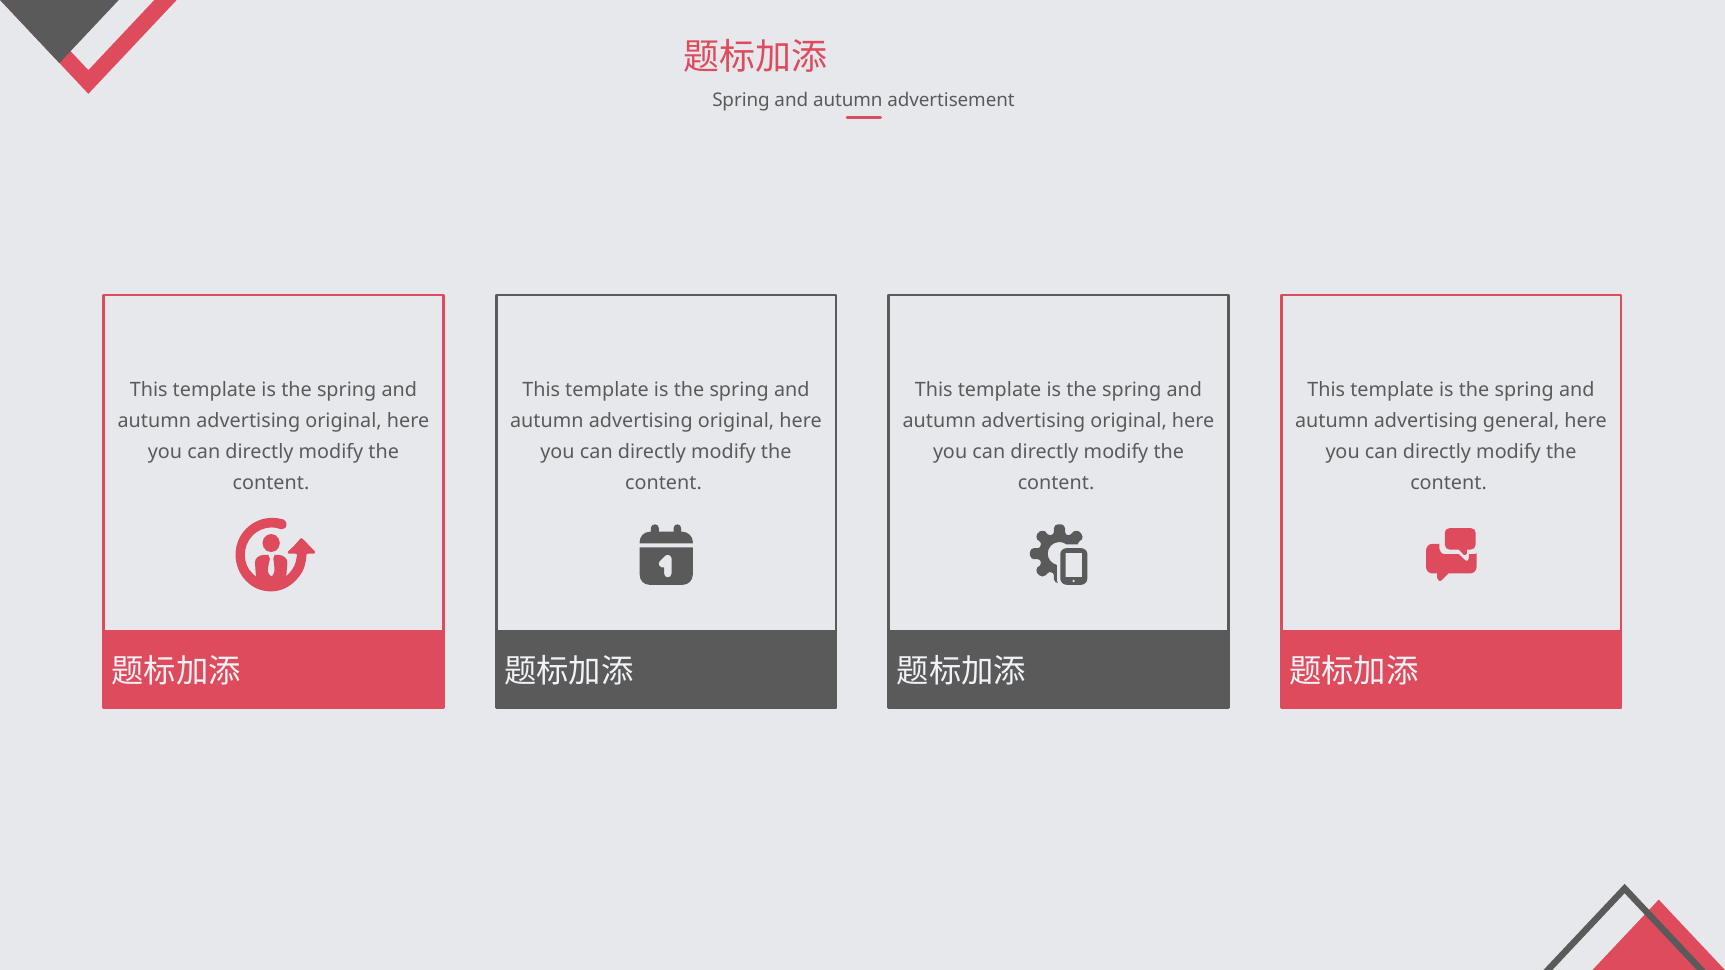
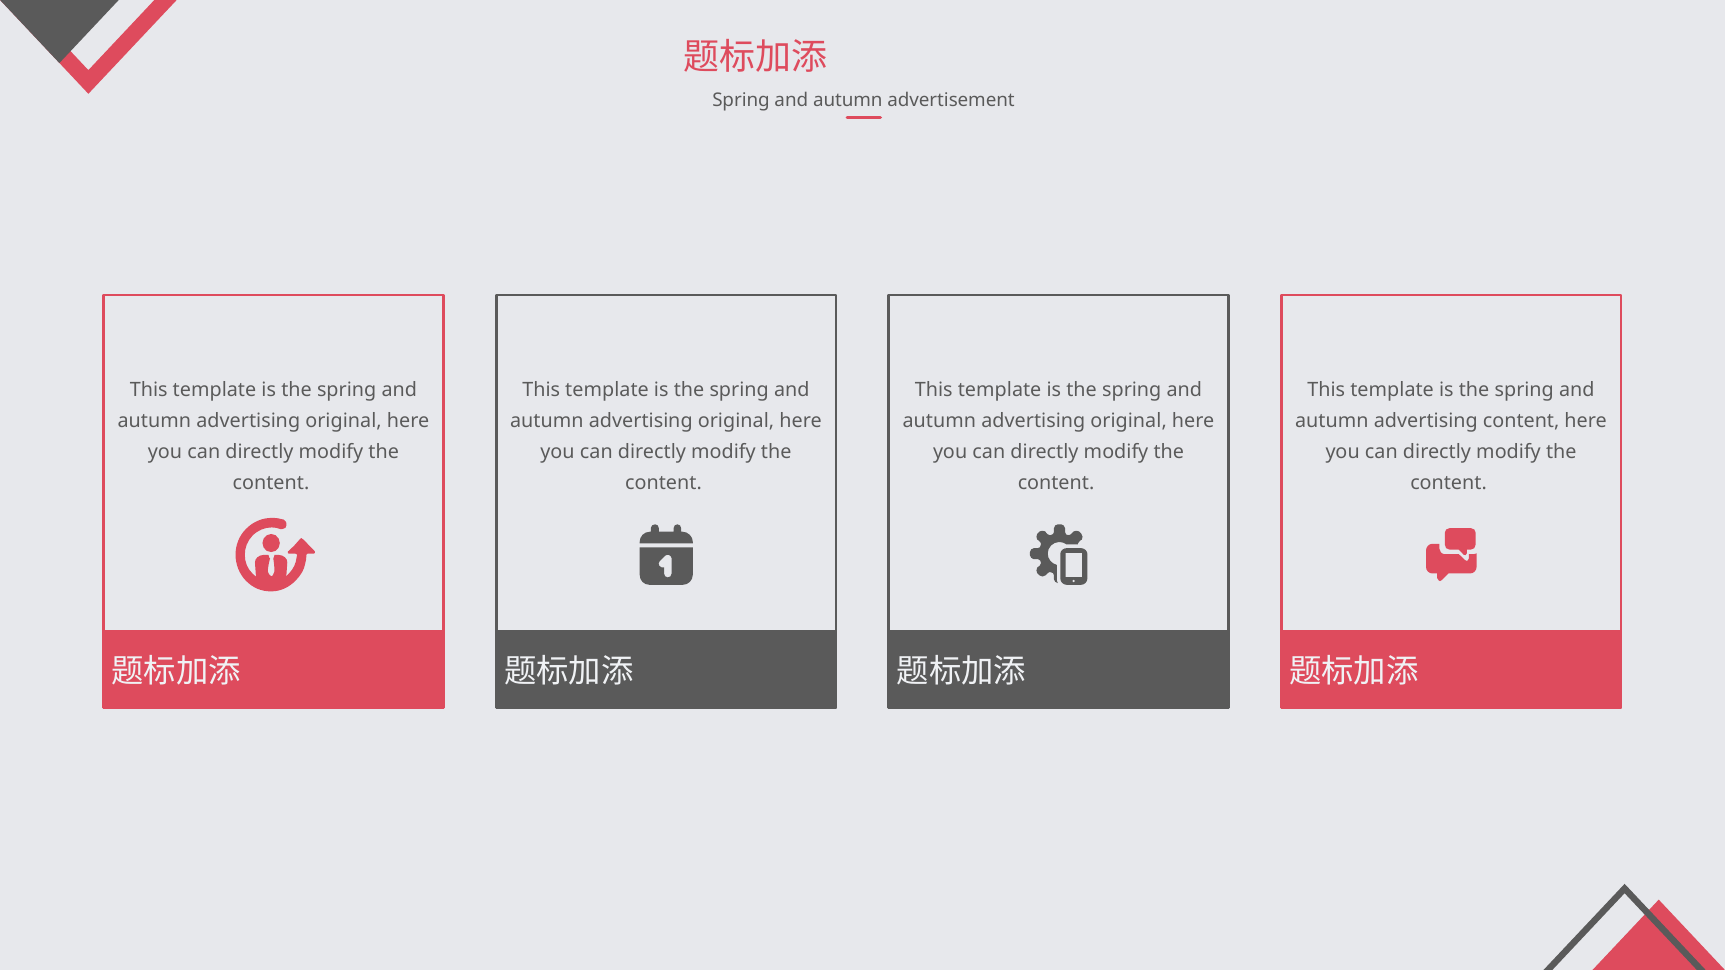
advertising general: general -> content
